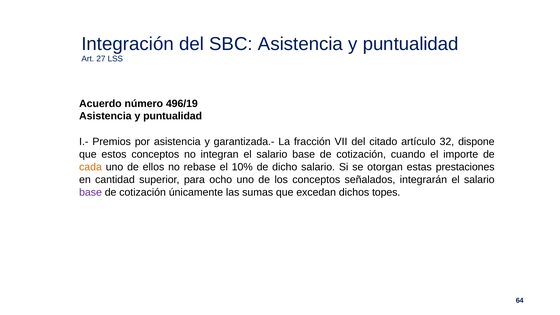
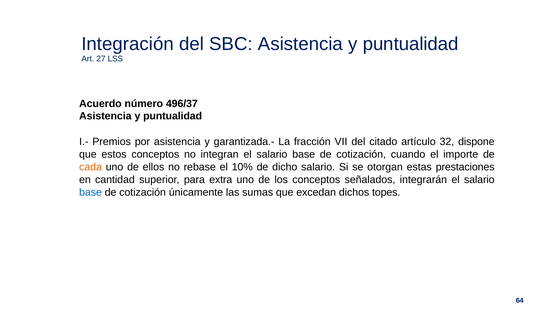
496/19: 496/19 -> 496/37
ocho: ocho -> extra
base at (90, 192) colour: purple -> blue
